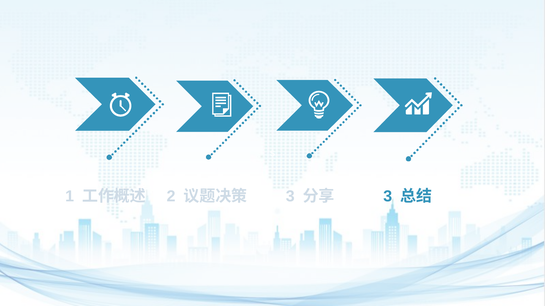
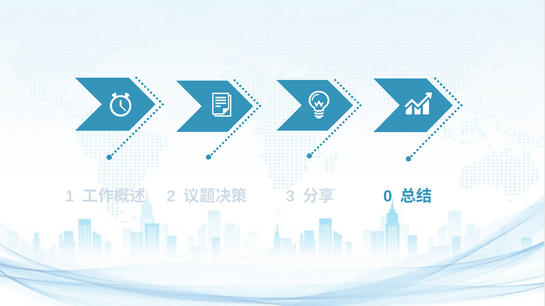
3 at (388, 197): 3 -> 0
